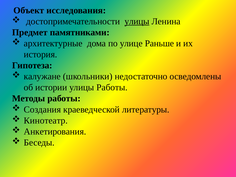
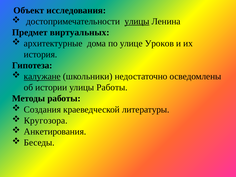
памятниками: памятниками -> виртуальных
Раньше: Раньше -> Уроков
калужане underline: none -> present
Кинотеатр: Кинотеатр -> Кругозора
